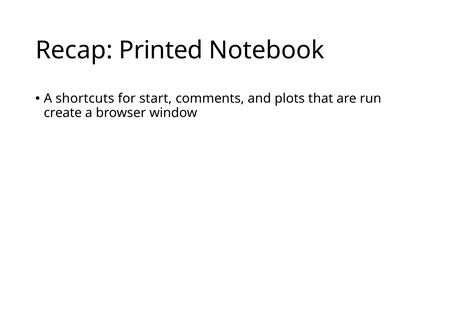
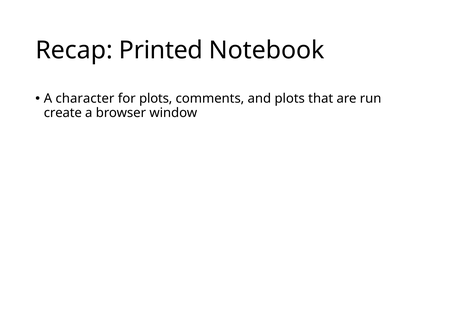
shortcuts: shortcuts -> character
for start: start -> plots
